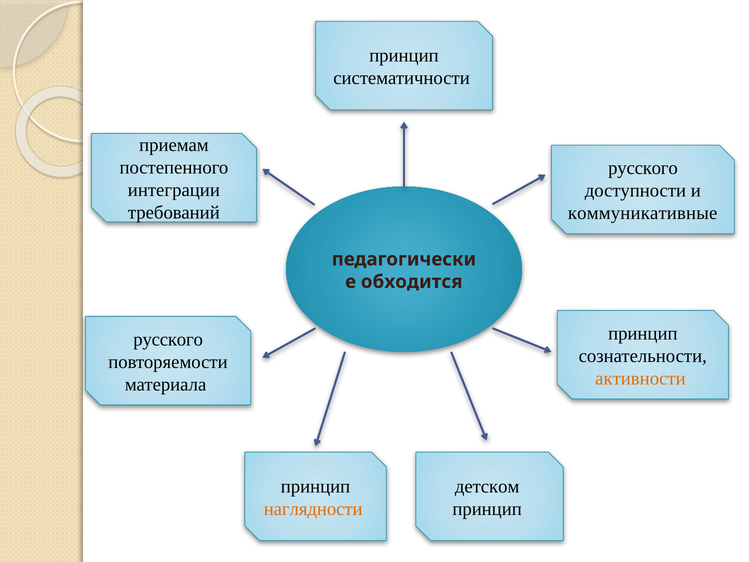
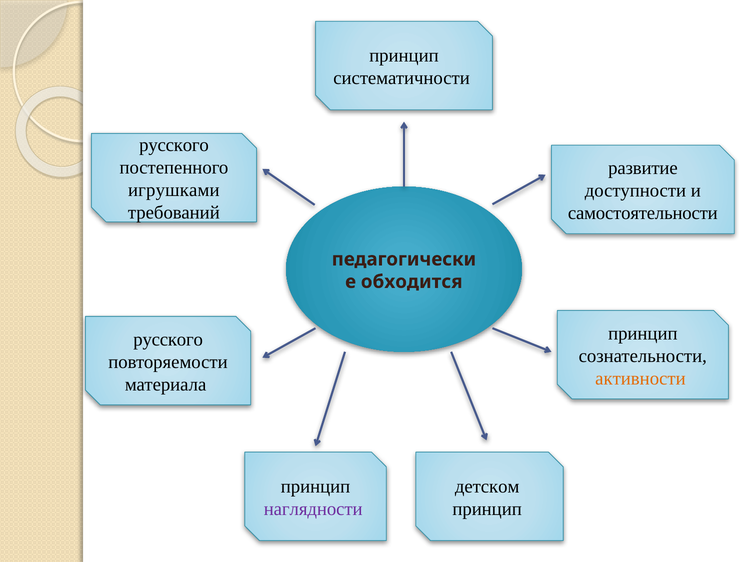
приемам at (174, 145): приемам -> русского
русского at (643, 168): русского -> развитие
интеграции: интеграции -> игрушками
коммуникативные: коммуникативные -> самостоятельности
наглядности colour: orange -> purple
